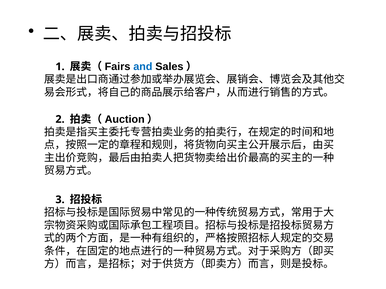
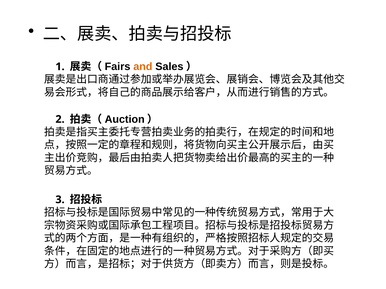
and colour: blue -> orange
